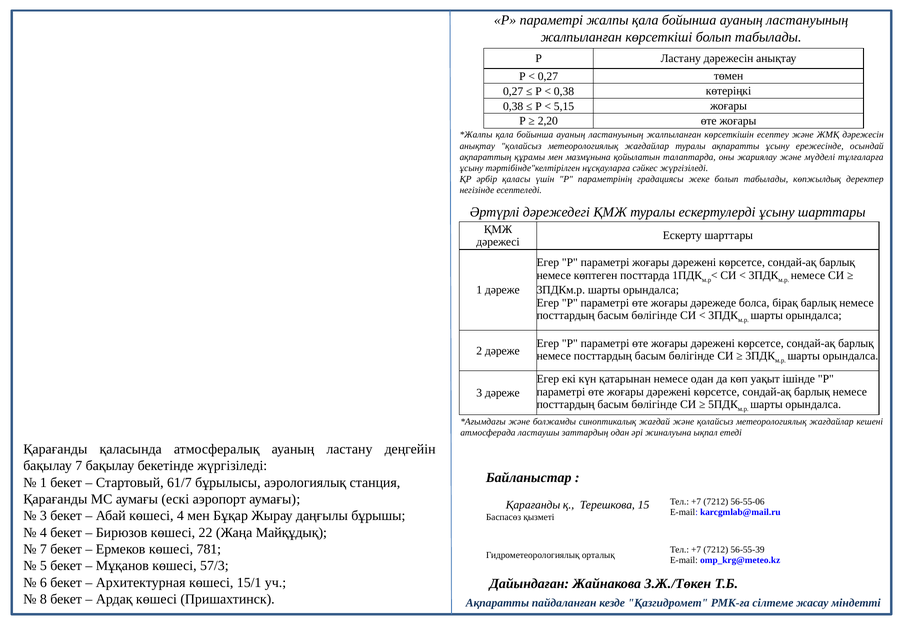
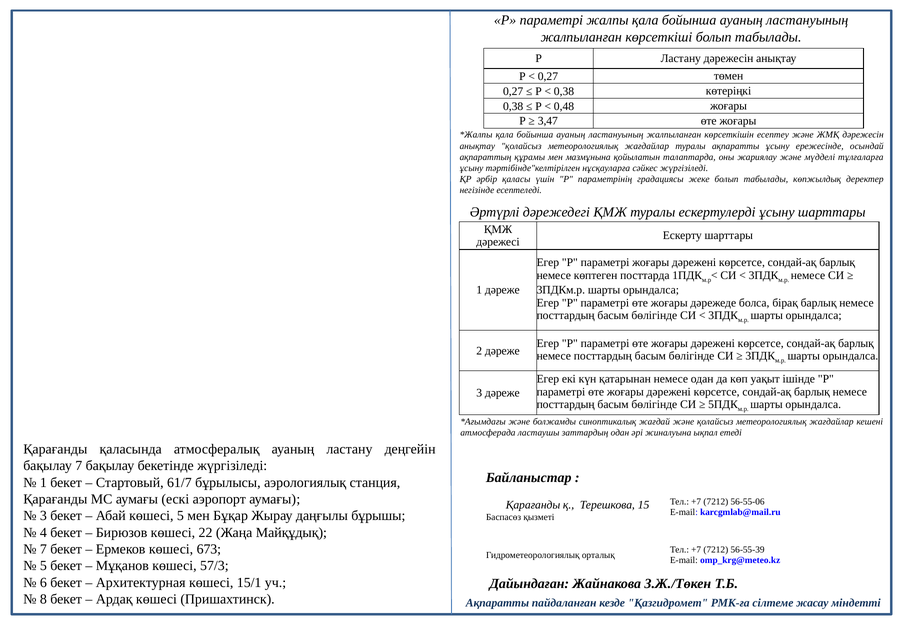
5,15: 5,15 -> 0,48
2,20: 2,20 -> 3,47
көшесі 4: 4 -> 5
781: 781 -> 673
